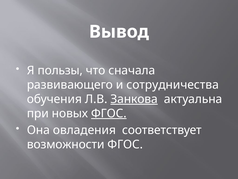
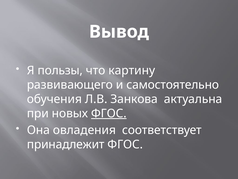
сначала: сначала -> картину
сотрудничества: сотрудничества -> самостоятельно
Занкова underline: present -> none
возможности: возможности -> принадлежит
